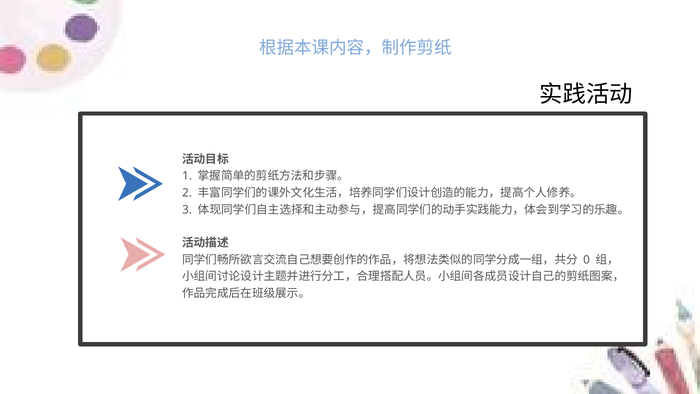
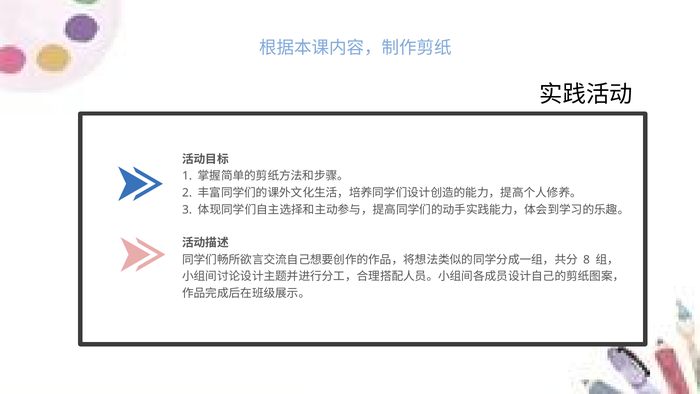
0: 0 -> 8
